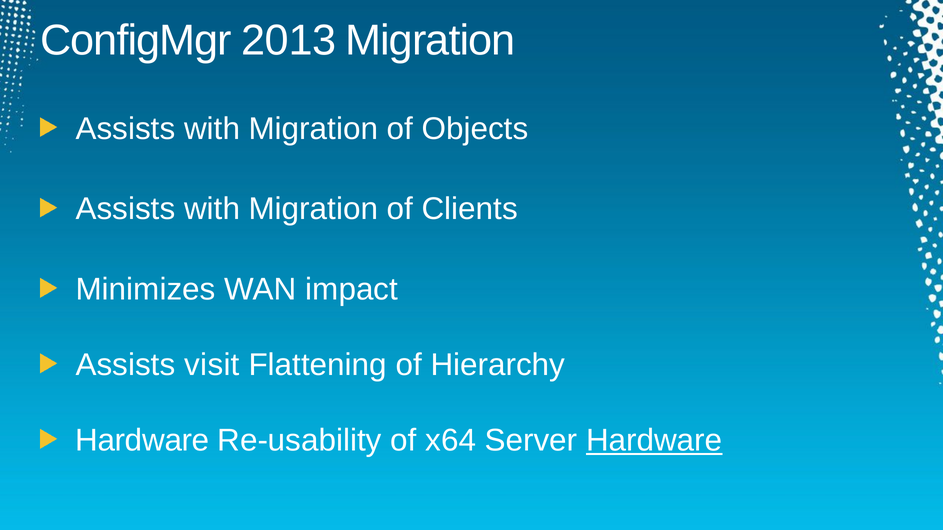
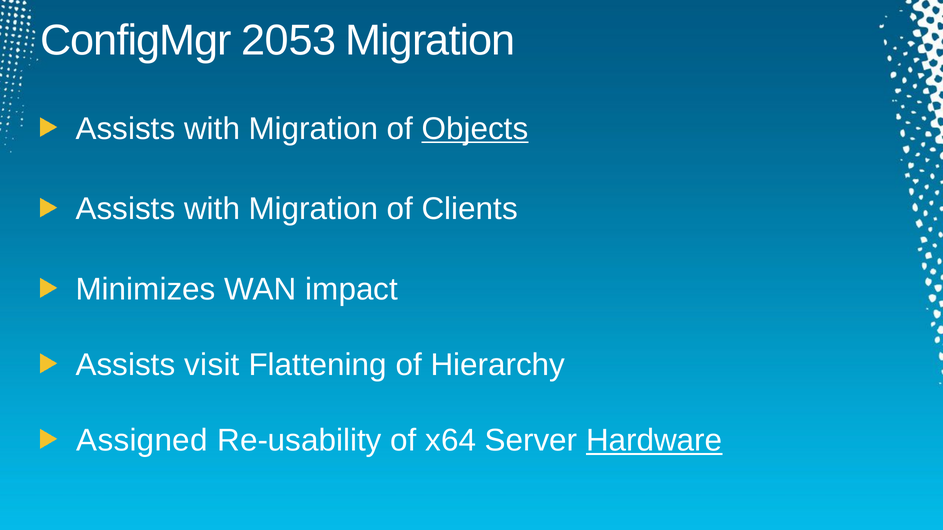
2013: 2013 -> 2053
Objects underline: none -> present
Hardware at (142, 441): Hardware -> Assigned
